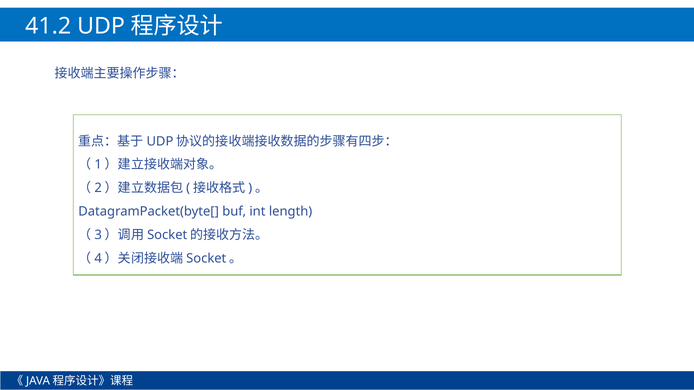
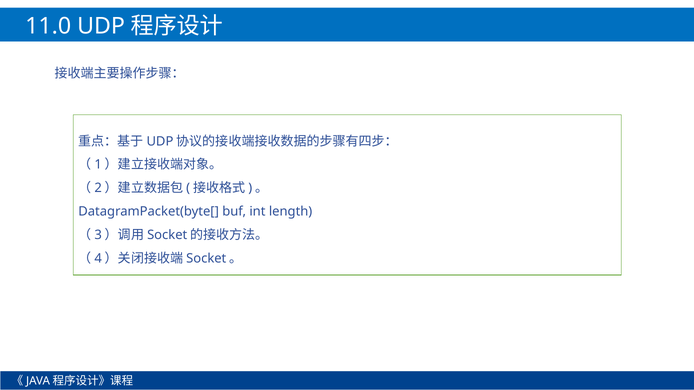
41.2: 41.2 -> 11.0
